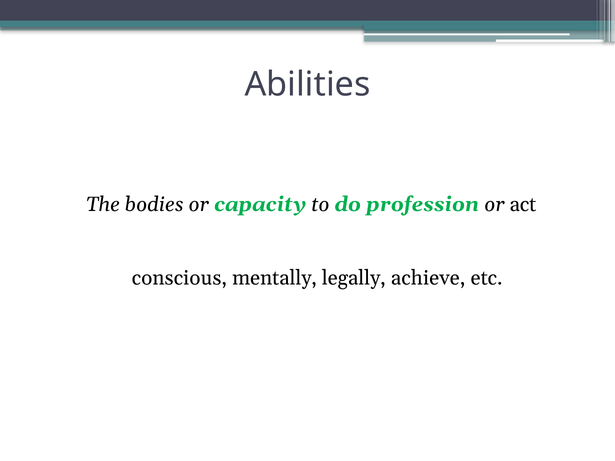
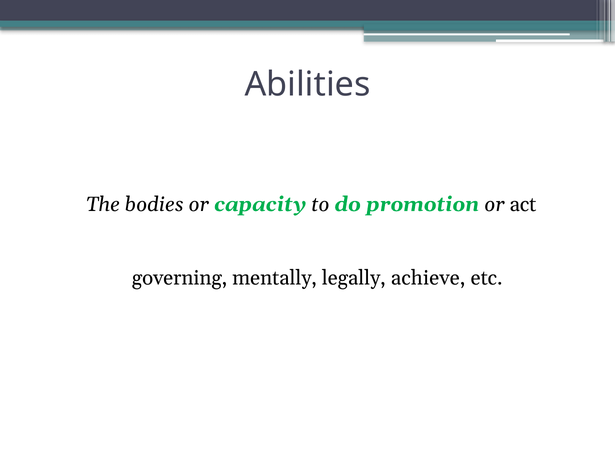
profession: profession -> promotion
conscious: conscious -> governing
